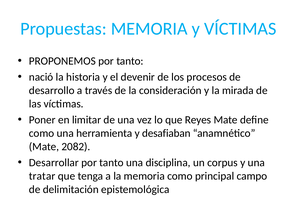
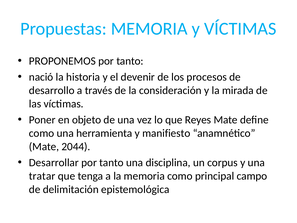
limitar: limitar -> objeto
desafiaban: desafiaban -> manifiesto
2082: 2082 -> 2044
